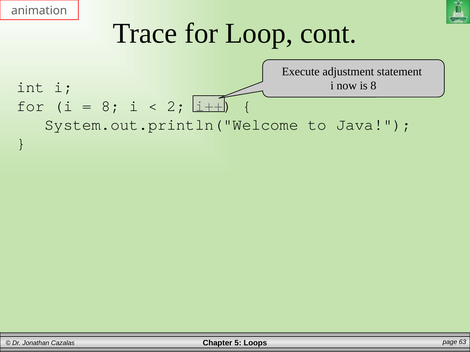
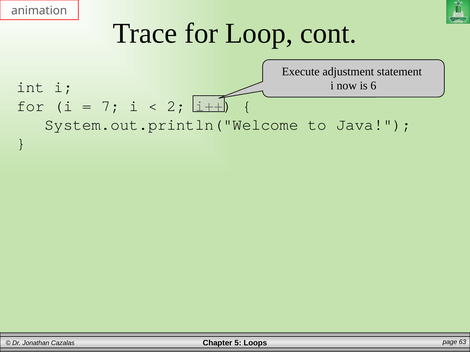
is 8: 8 -> 6
8 at (110, 106): 8 -> 7
